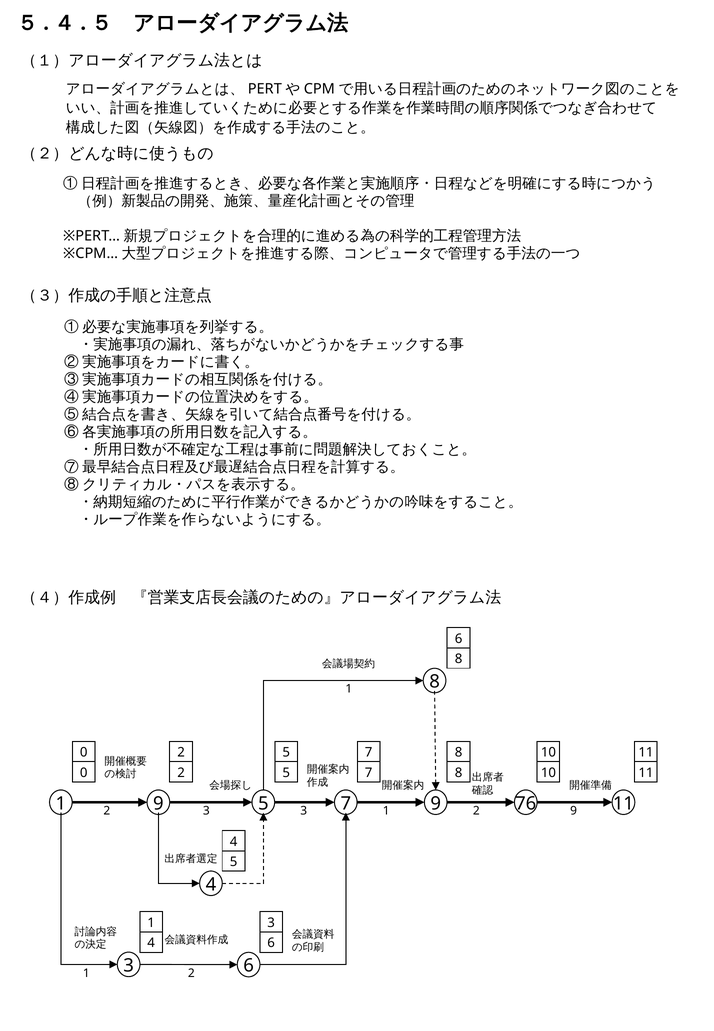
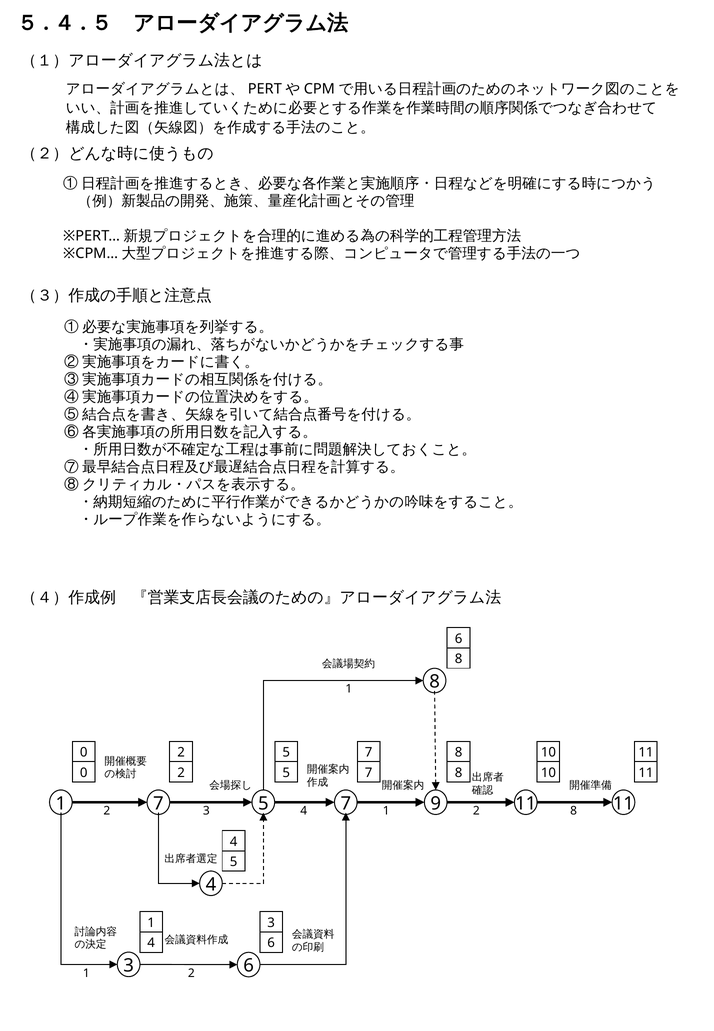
1 9: 9 -> 7
9 76: 76 -> 11
2 3 3: 3 -> 4
2 9: 9 -> 8
